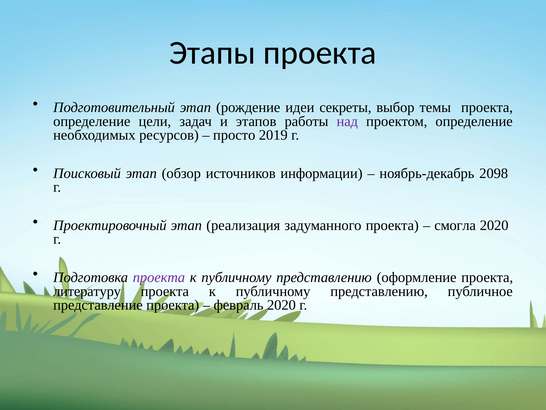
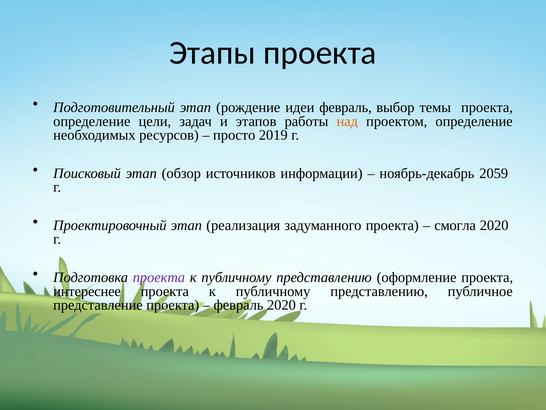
идеи секреты: секреты -> февраль
над colour: purple -> orange
2098: 2098 -> 2059
литературу: литературу -> интереснее
